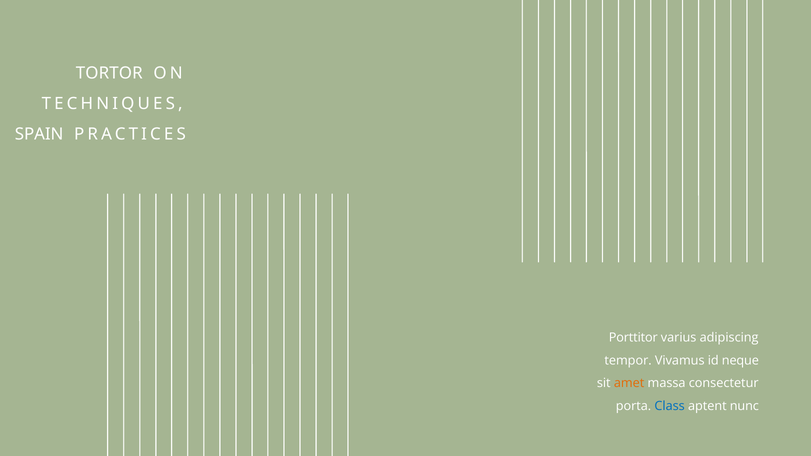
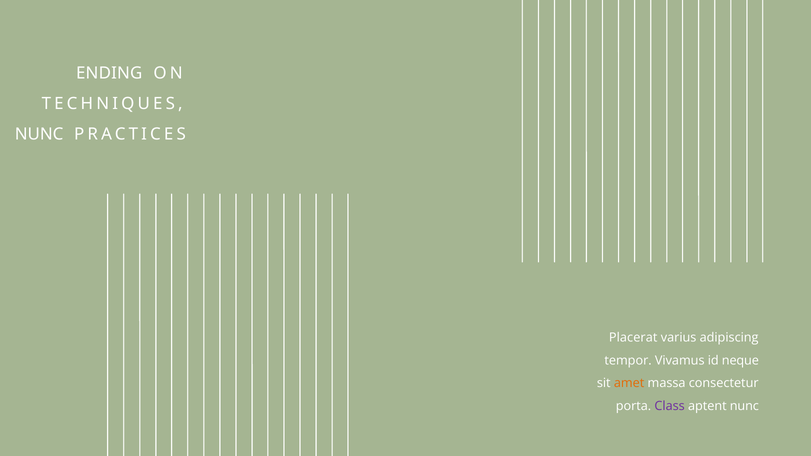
TORTOR: TORTOR -> ENDING
SPAIN at (39, 134): SPAIN -> NUNC
Porttitor: Porttitor -> Placerat
Class colour: blue -> purple
